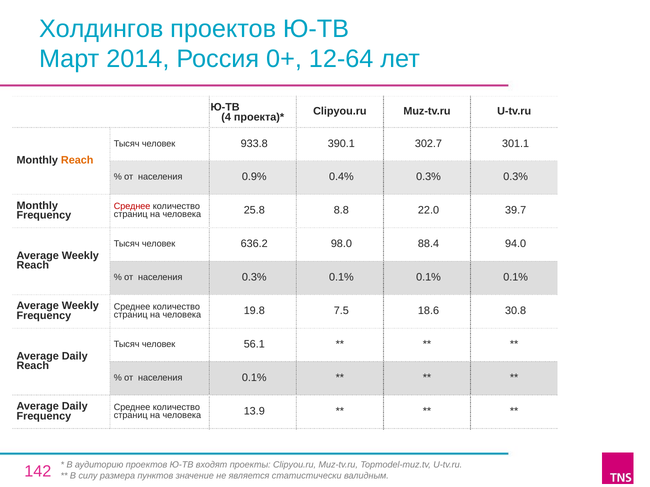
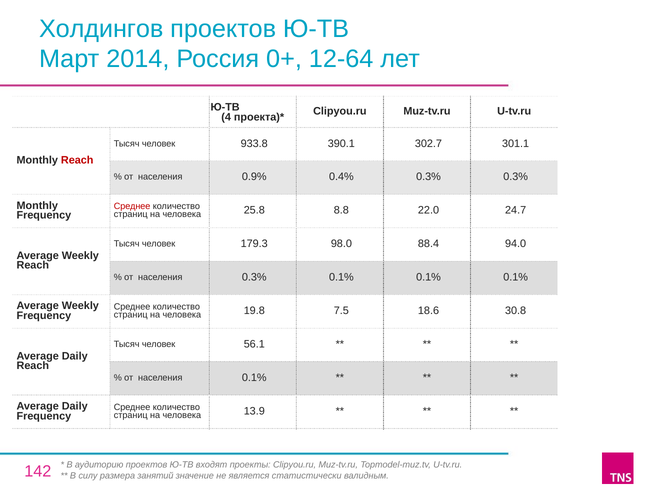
Reach at (77, 160) colour: orange -> red
39.7: 39.7 -> 24.7
636.2: 636.2 -> 179.3
пунктов: пунктов -> занятий
